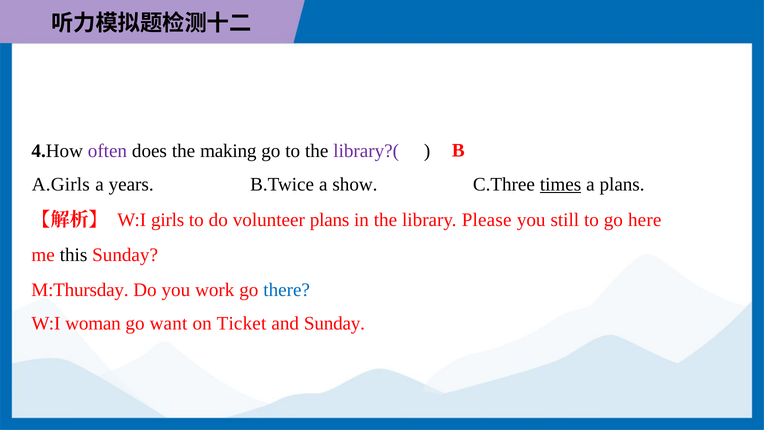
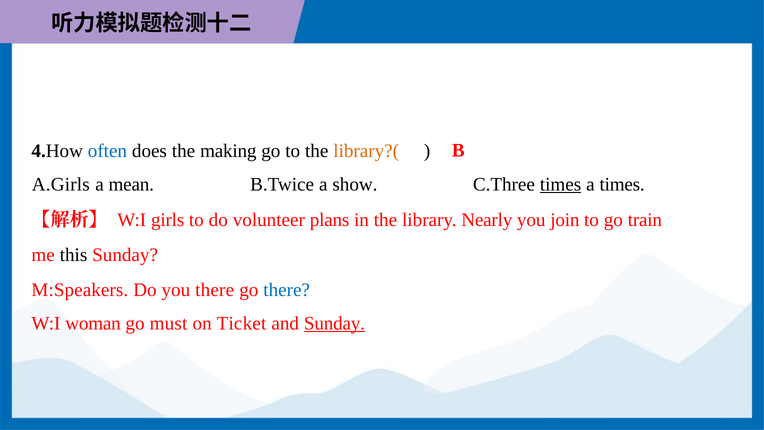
often colour: purple -> blue
library?( colour: purple -> orange
years: years -> mean
a plans: plans -> times
Please: Please -> Nearly
still: still -> join
here: here -> train
M:Thursday: M:Thursday -> M:Speakers
you work: work -> there
want: want -> must
Sunday at (334, 323) underline: none -> present
